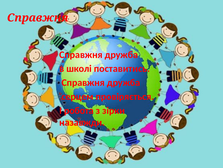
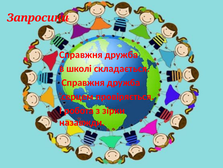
Справжня at (38, 18): Справжня -> Запросини
поставитись: поставитись -> складається
